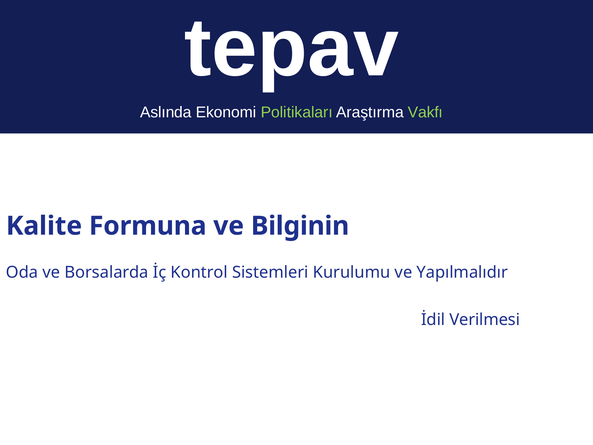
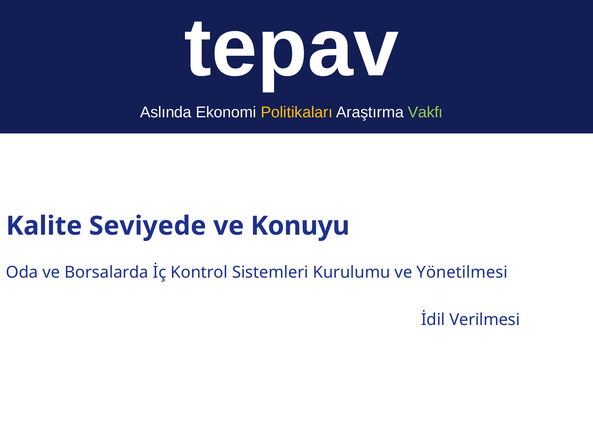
Politikaları colour: light green -> yellow
Formuna: Formuna -> Seviyede
Bilginin: Bilginin -> Konuyu
Yapılmalıdır: Yapılmalıdır -> Yönetilmesi
